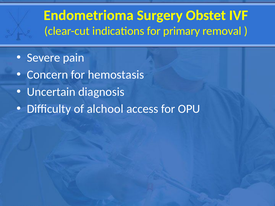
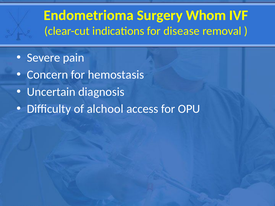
Obstet: Obstet -> Whom
primary: primary -> disease
